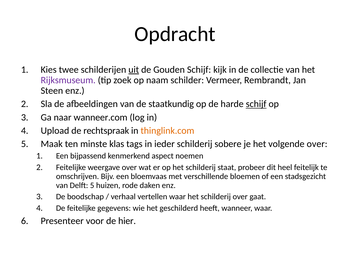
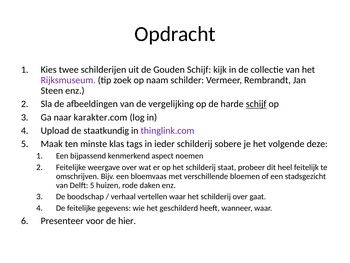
uit underline: present -> none
staatkundig: staatkundig -> vergelijking
wanneer.com: wanneer.com -> karakter.com
rechtspraak: rechtspraak -> staatkundig
thinglink.com colour: orange -> purple
volgende over: over -> deze
